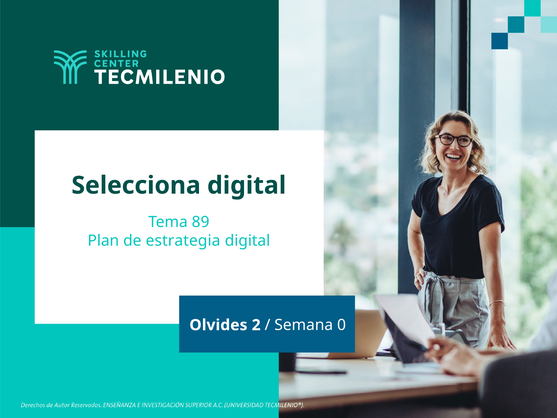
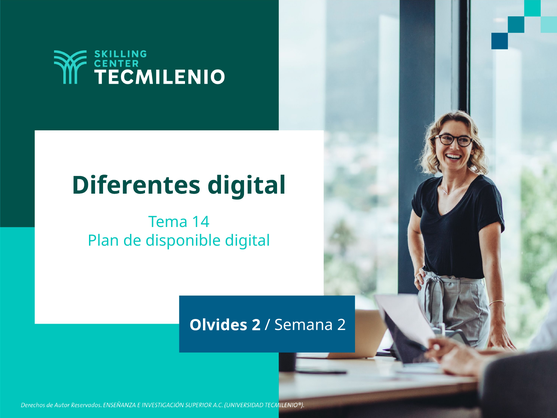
Selecciona: Selecciona -> Diferentes
89: 89 -> 14
estrategia: estrategia -> disponible
Semana 0: 0 -> 2
